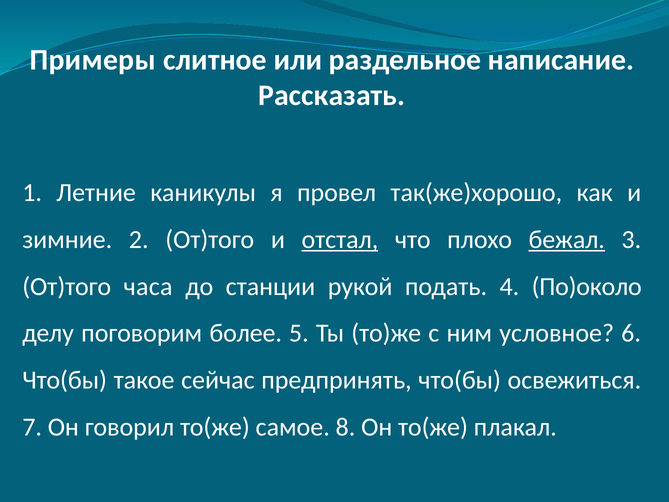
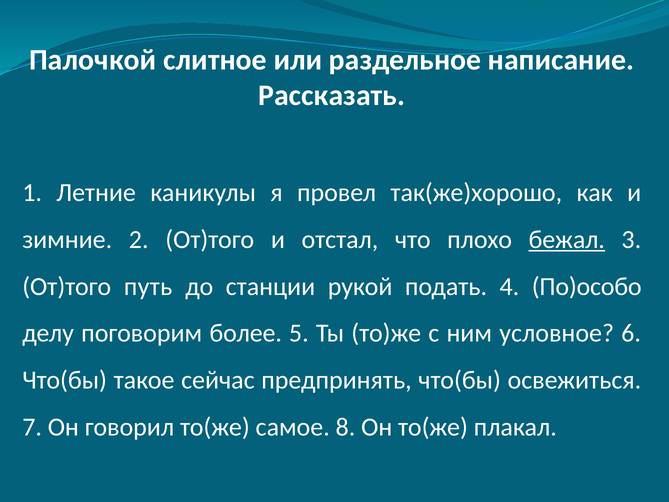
Примеры: Примеры -> Палочкой
отстал underline: present -> none
часа: часа -> путь
По)около: По)около -> По)особо
